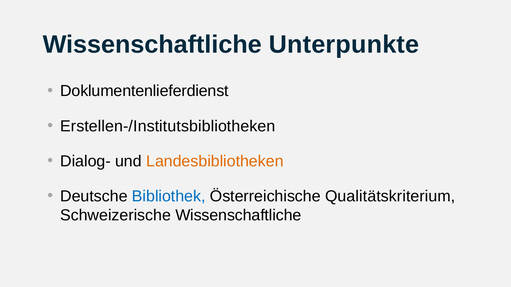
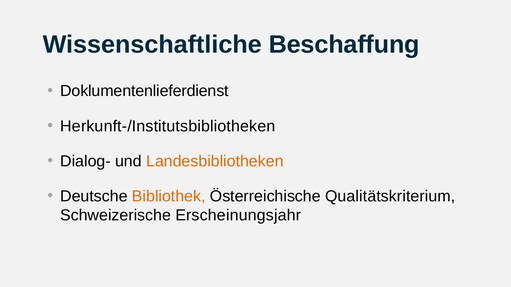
Unterpunkte: Unterpunkte -> Beschaffung
Erstellen-/Institutsbibliotheken: Erstellen-/Institutsbibliotheken -> Herkunft-/Institutsbibliotheken
Bibliothek colour: blue -> orange
Schweizerische Wissenschaftliche: Wissenschaftliche -> Erscheinungsjahr
